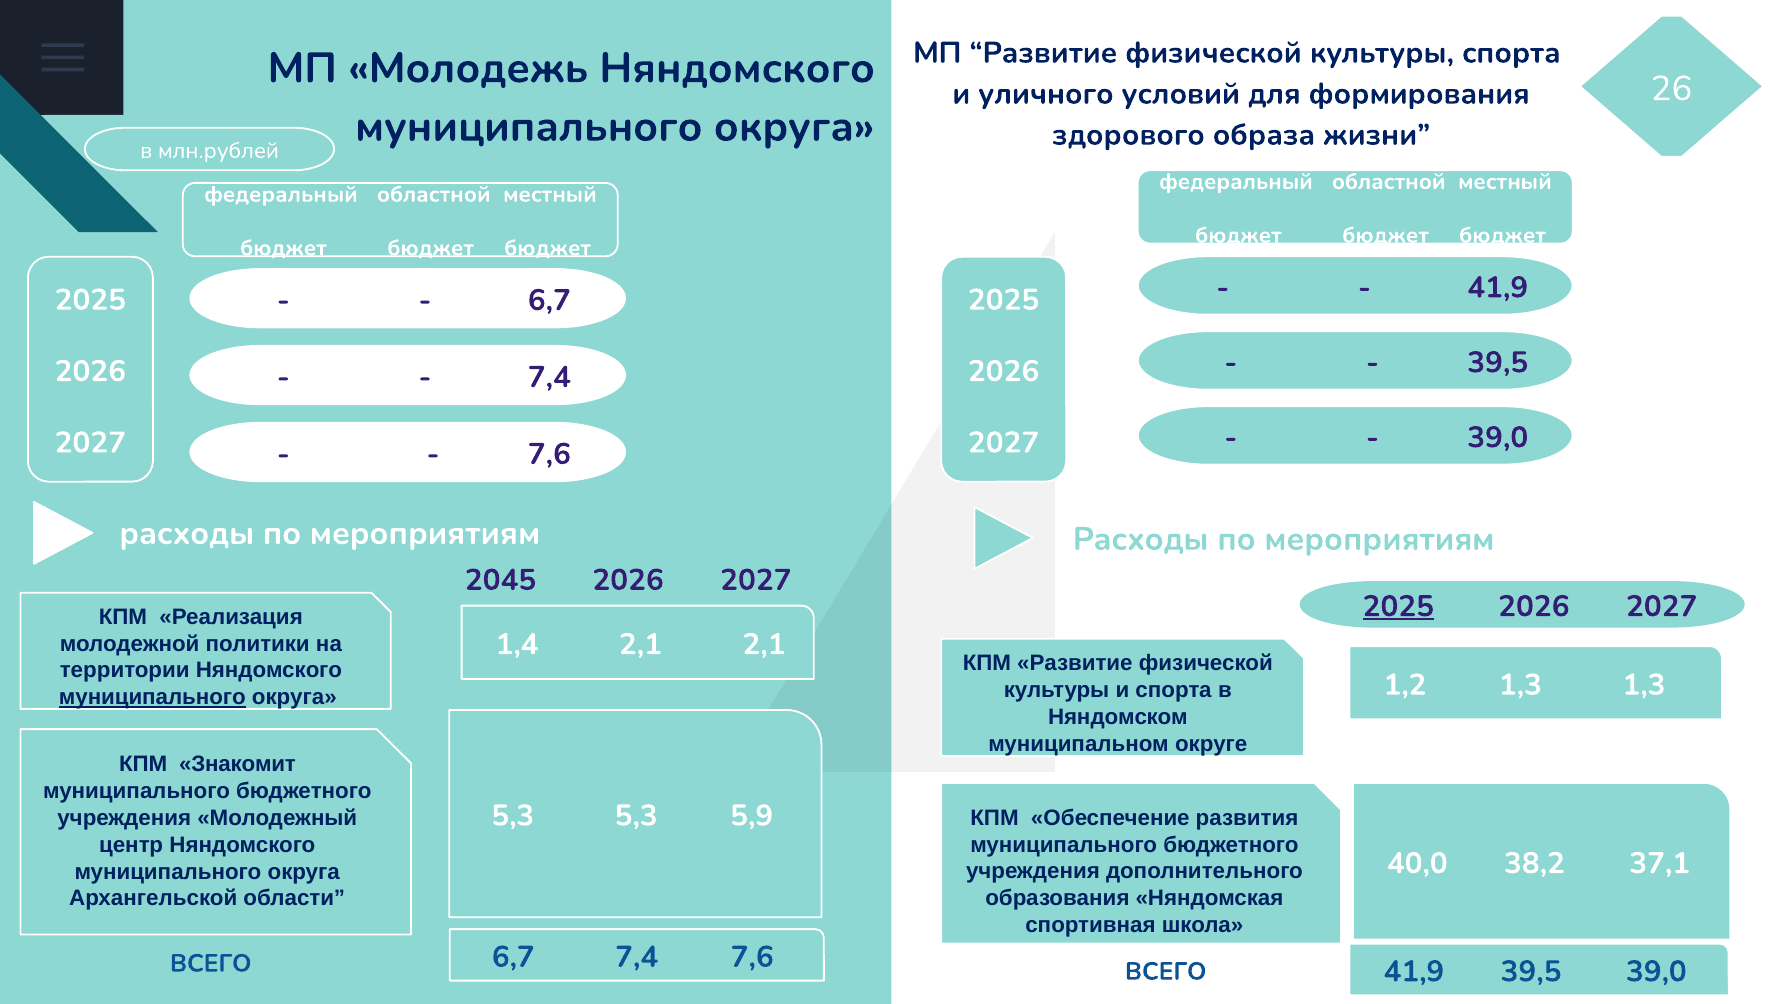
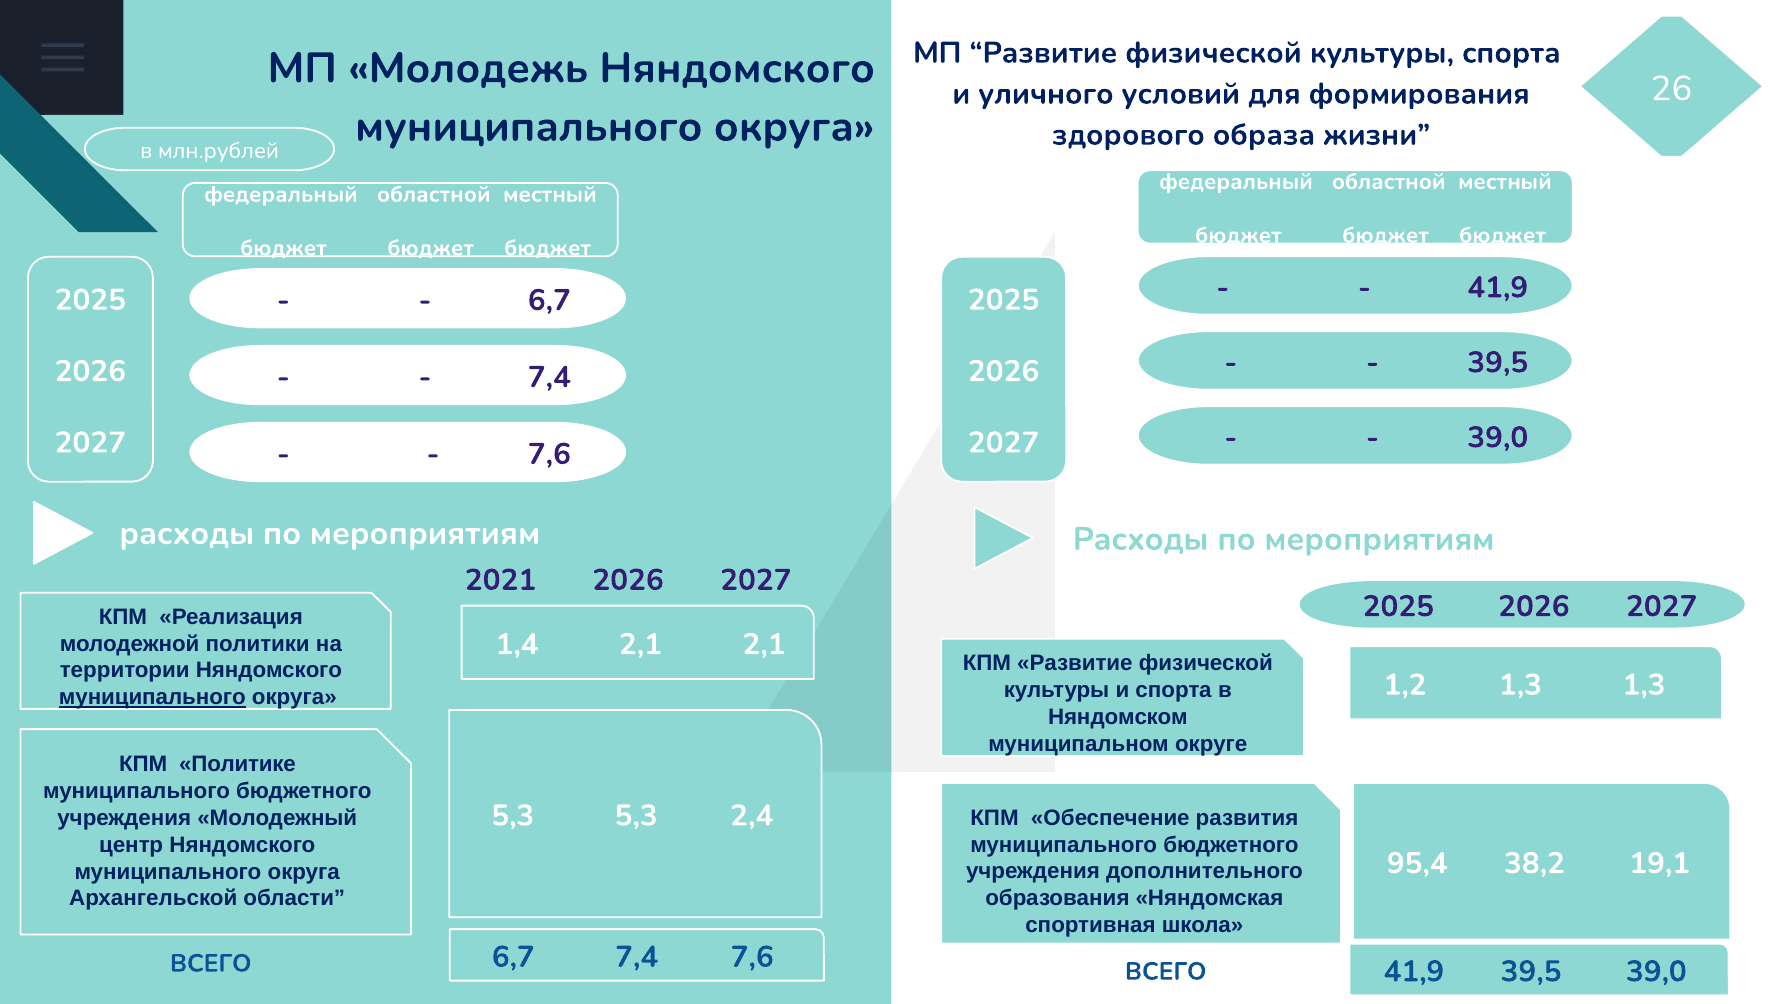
2045: 2045 -> 2021
2025 at (1398, 607) underline: present -> none
Знакомит: Знакомит -> Политике
5,9: 5,9 -> 2,4
40,0: 40,0 -> 95,4
37,1: 37,1 -> 19,1
